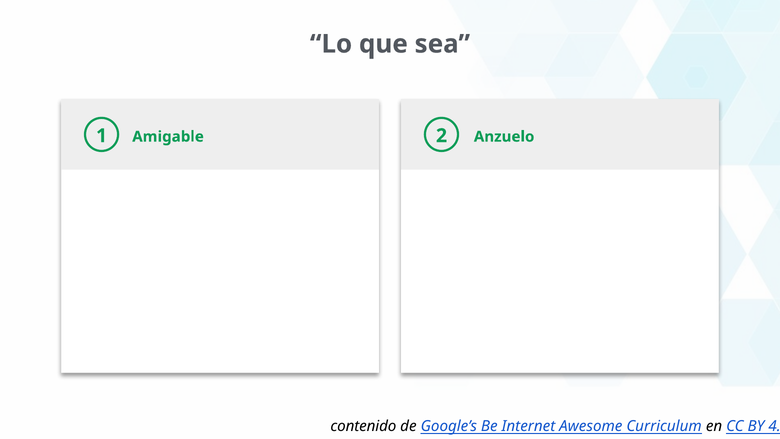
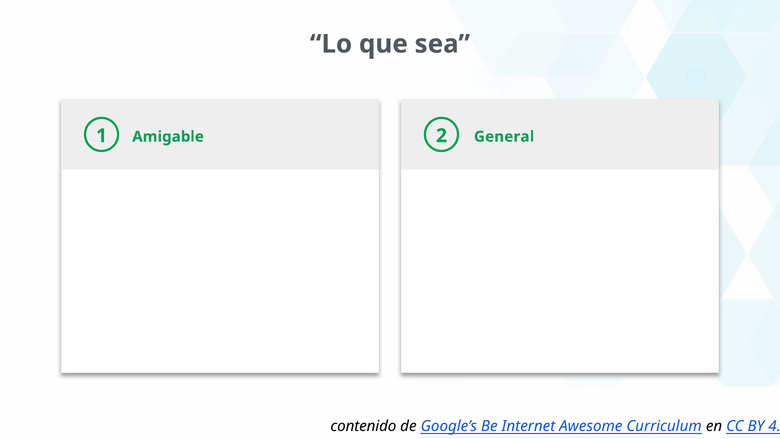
Anzuelo: Anzuelo -> General
